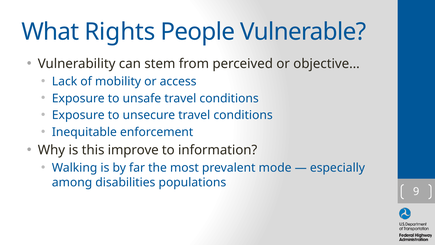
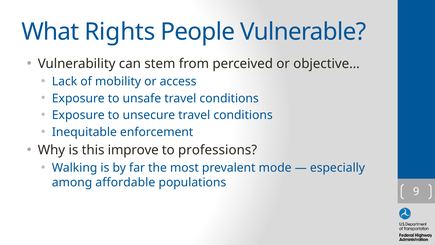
information: information -> professions
disabilities: disabilities -> affordable
